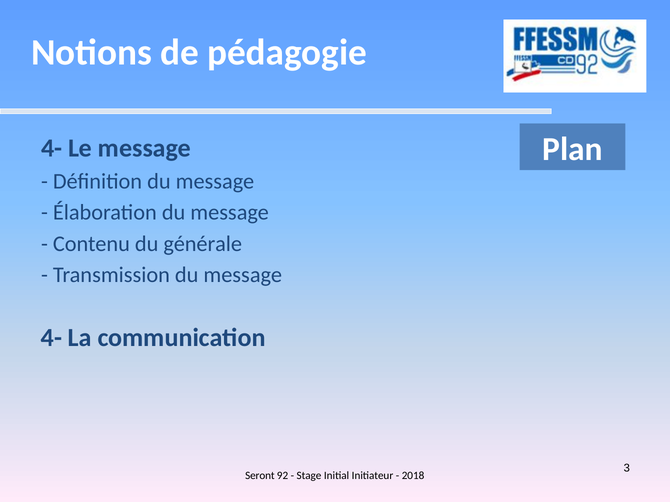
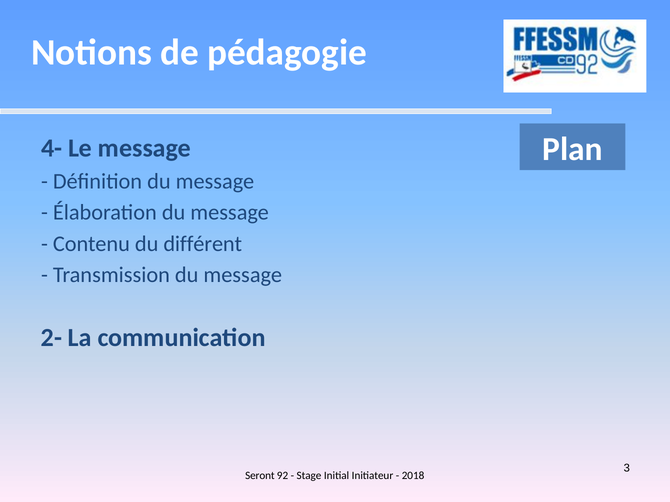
générale: générale -> différent
4- at (51, 338): 4- -> 2-
